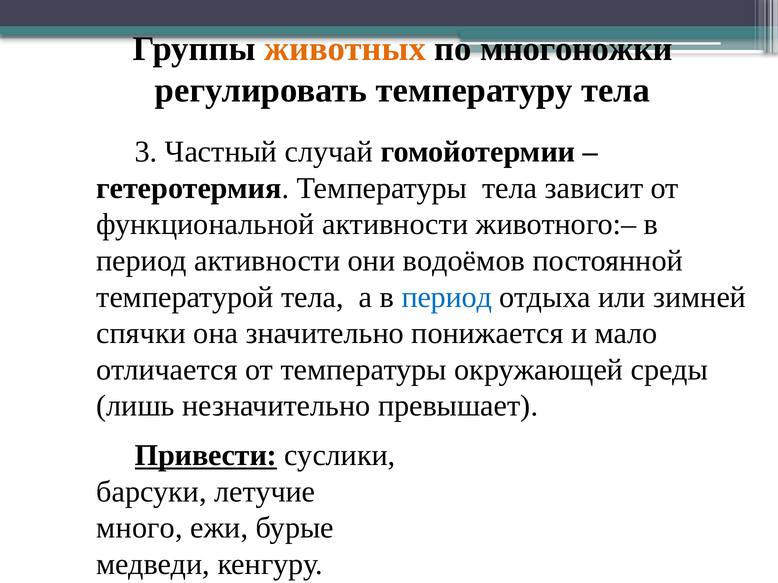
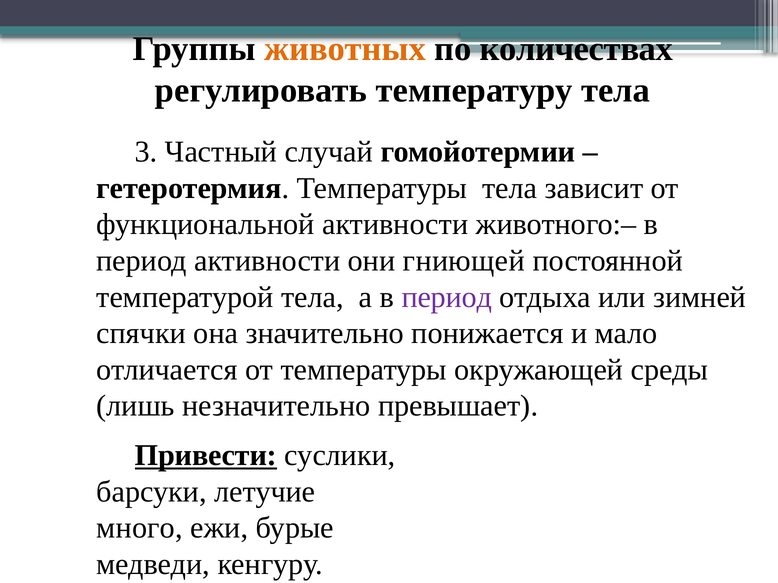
многоножки: многоножки -> количествах
водоёмов: водоёмов -> гниющей
период at (447, 297) colour: blue -> purple
